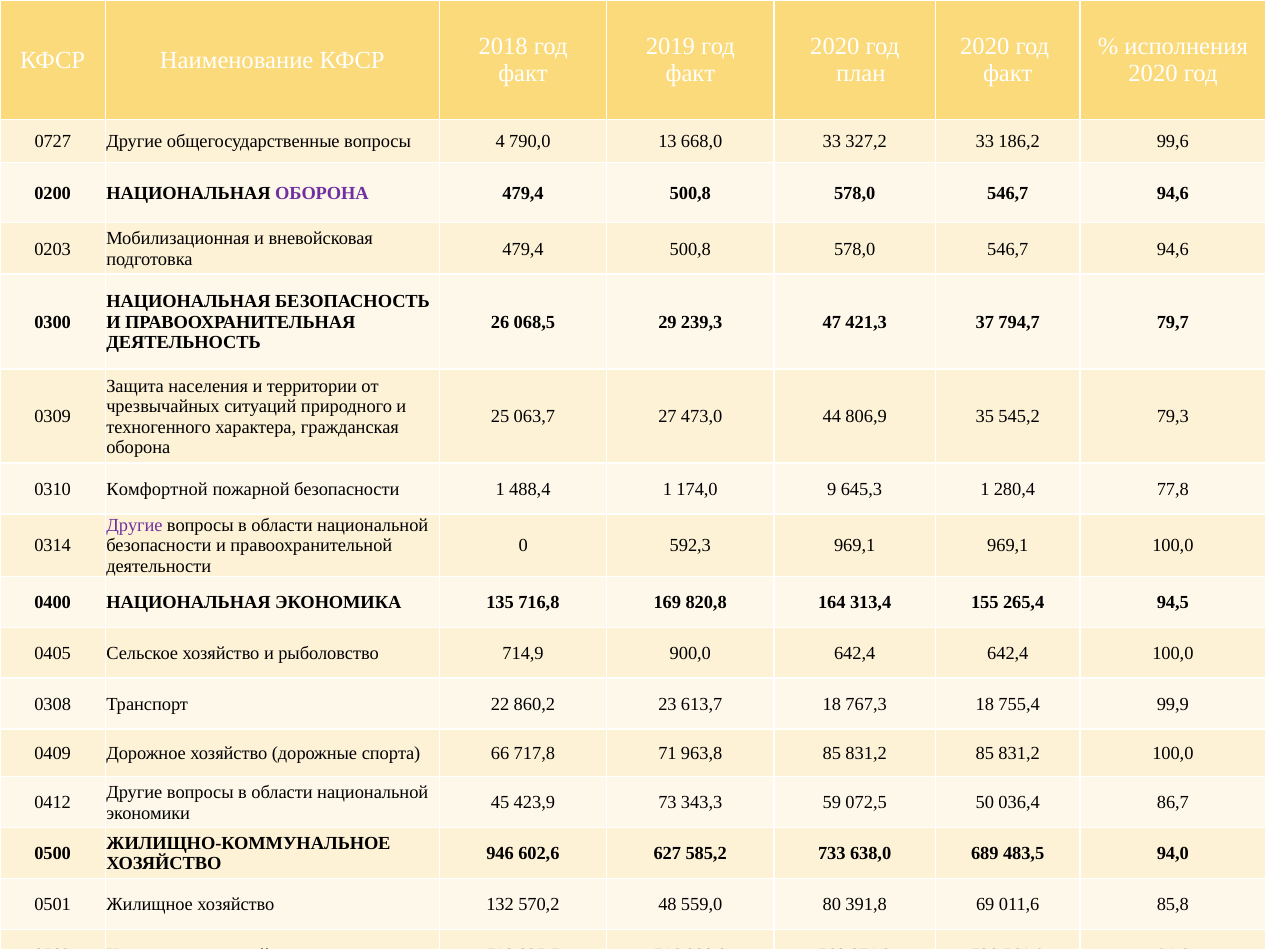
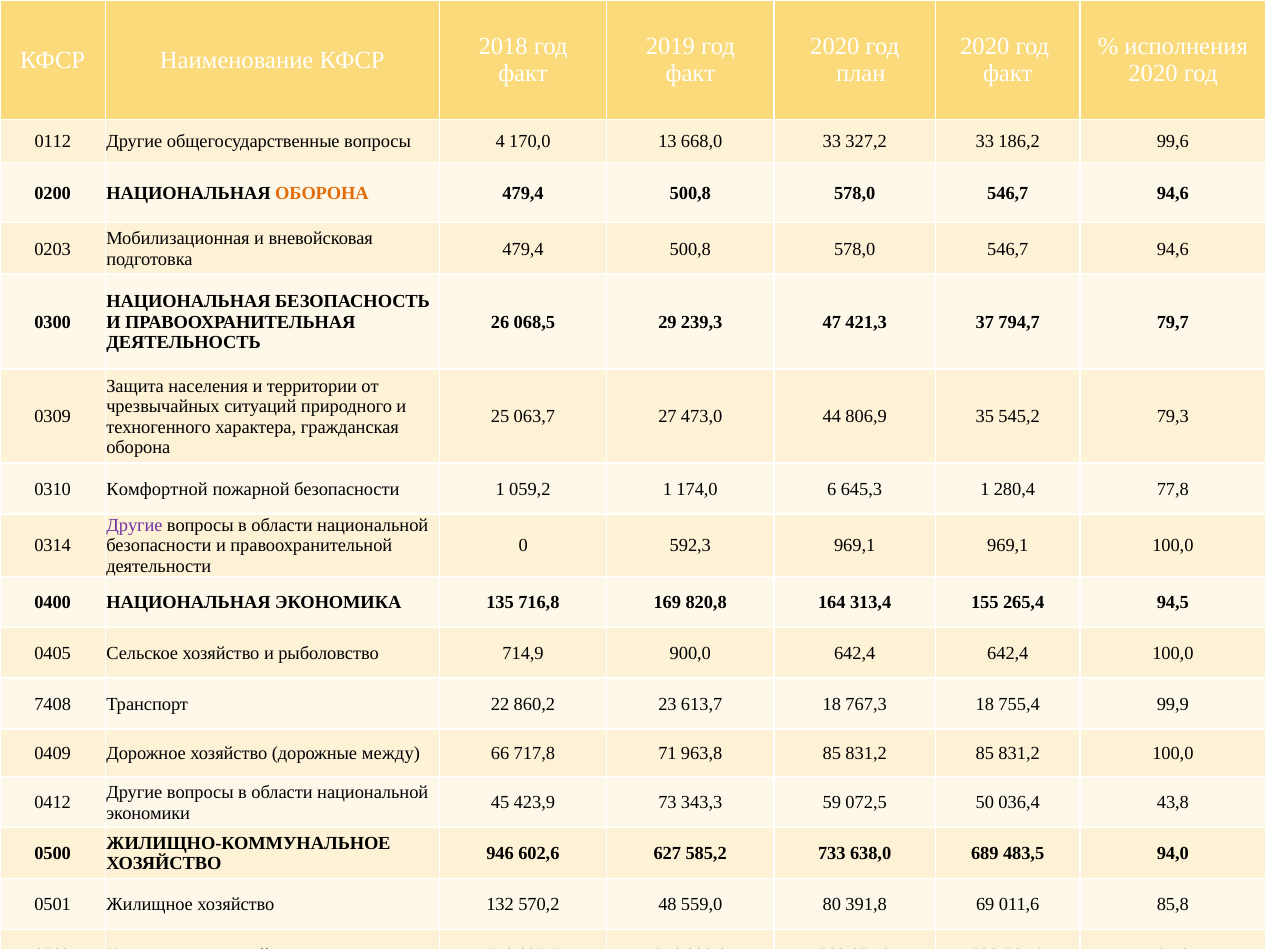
0727: 0727 -> 0112
790,0: 790,0 -> 170,0
ОБОРОНА at (322, 193) colour: purple -> orange
488,4: 488,4 -> 059,2
9: 9 -> 6
0308: 0308 -> 7408
спорта: спорта -> между
86,7: 86,7 -> 43,8
